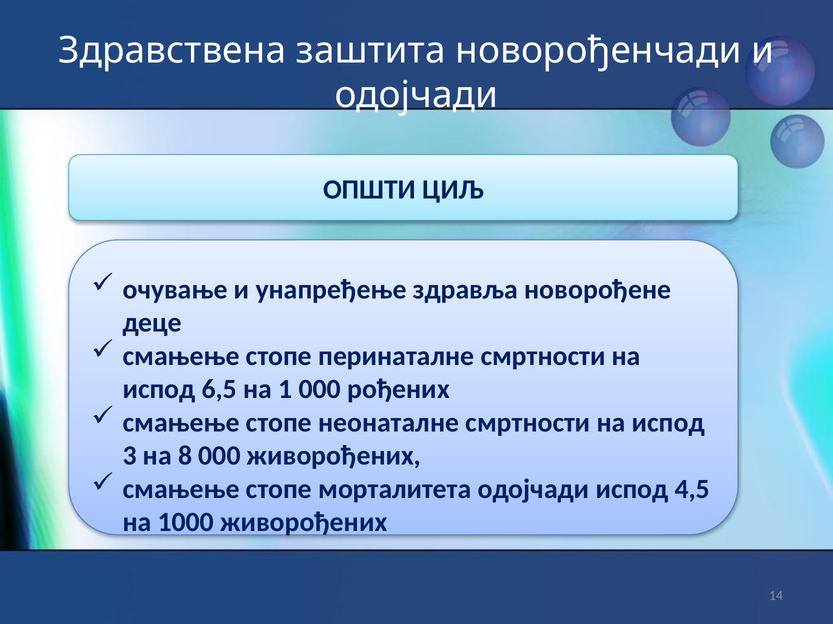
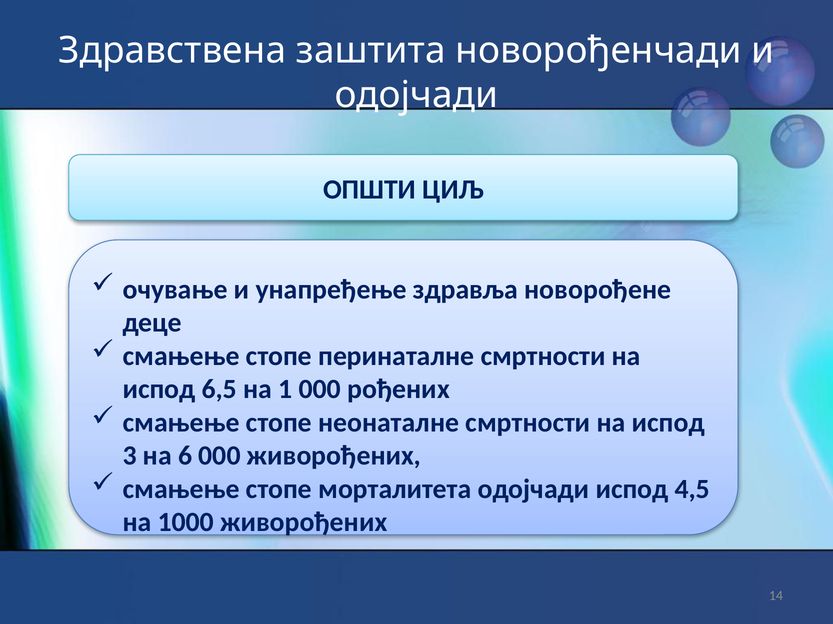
8: 8 -> 6
